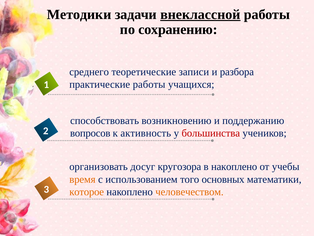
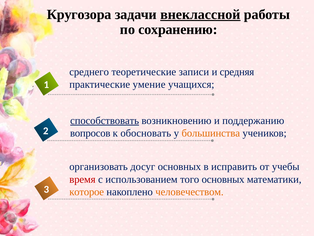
Методики: Методики -> Кругозора
разбора: разбора -> средняя
практические работы: работы -> умение
способствовать underline: none -> present
активность: активность -> обосновать
большинства colour: red -> orange
досуг кругозора: кругозора -> основных
в накоплено: накоплено -> исправить
время colour: orange -> red
